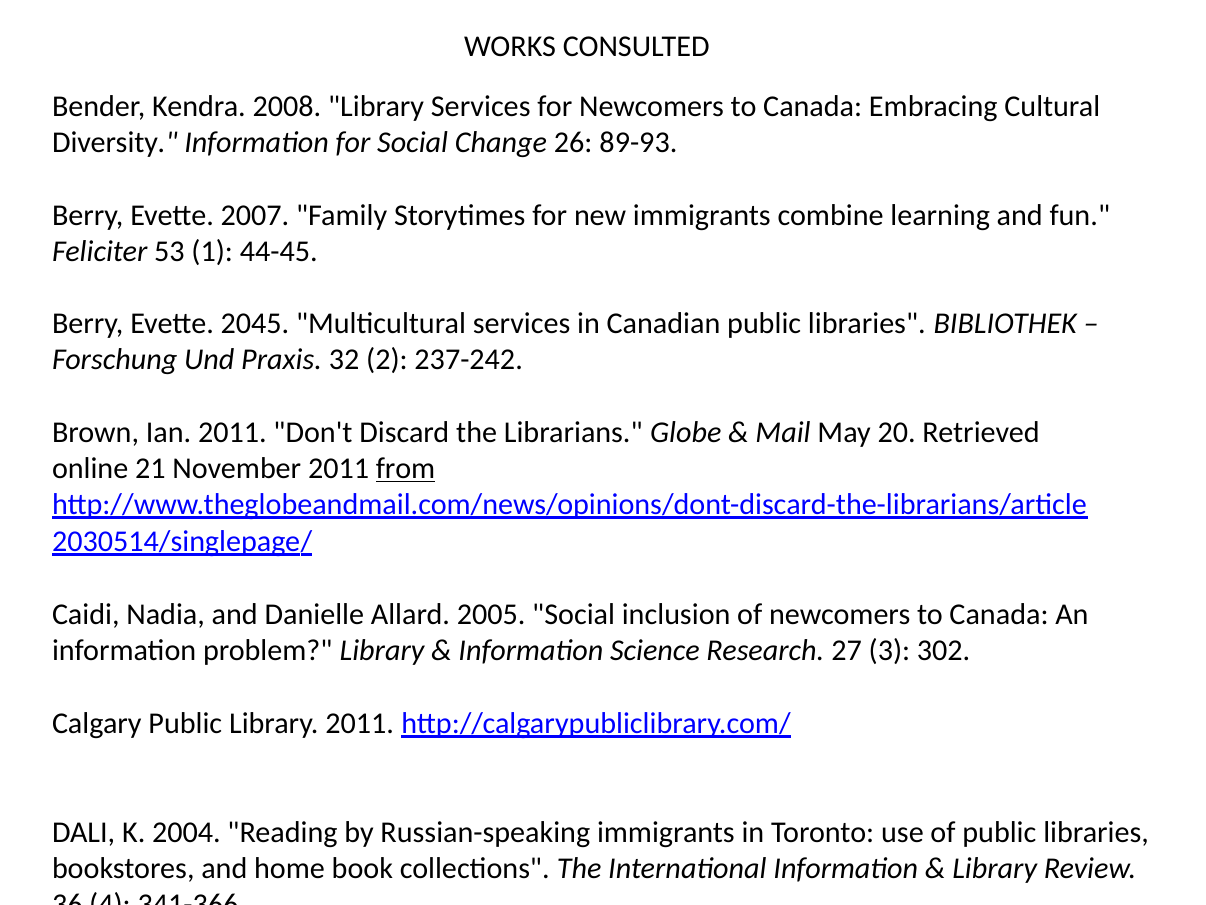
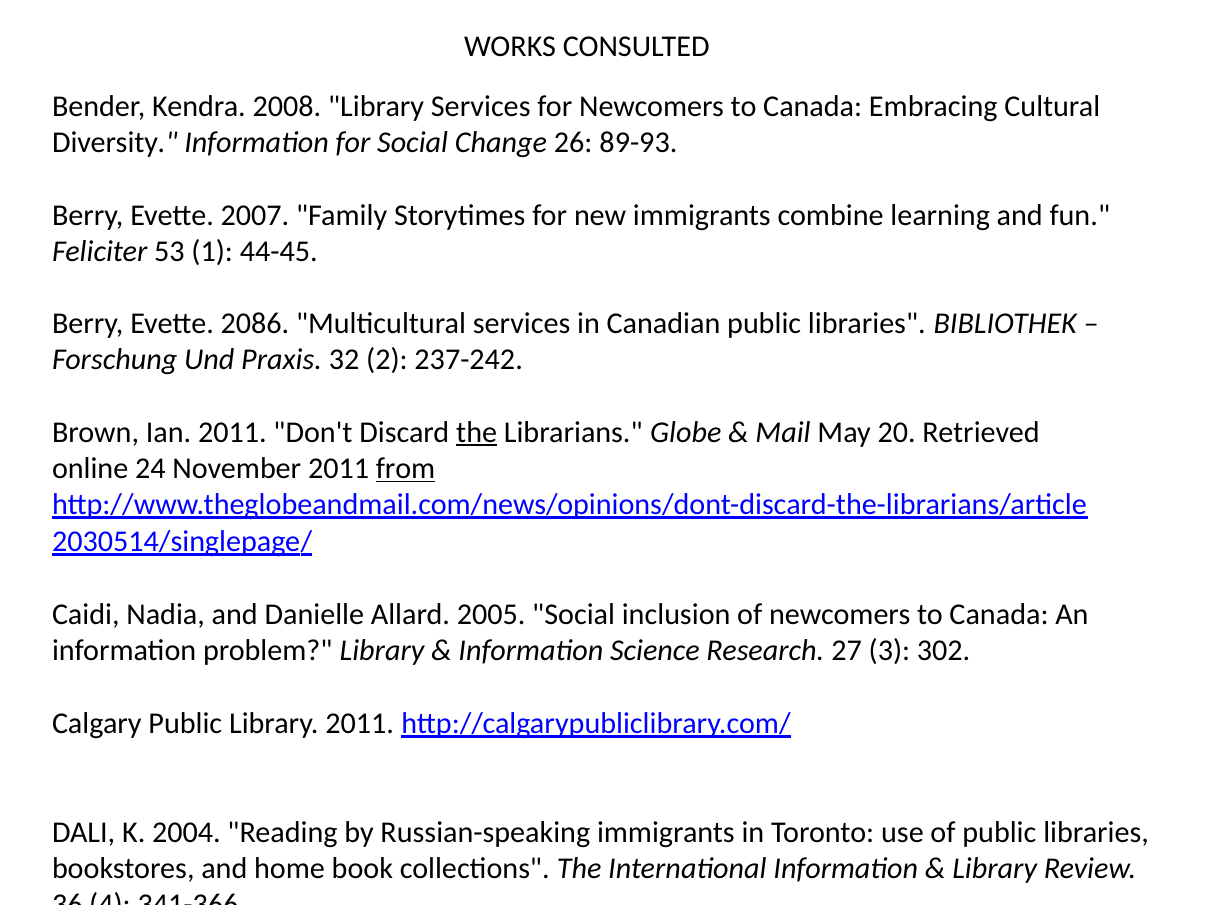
2045: 2045 -> 2086
the at (477, 432) underline: none -> present
21: 21 -> 24
